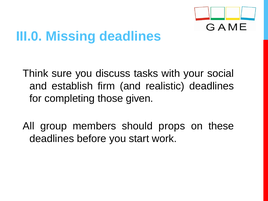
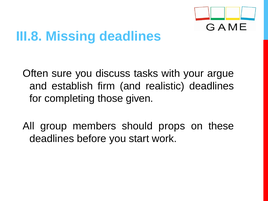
III.0: III.0 -> III.8
Think: Think -> Often
social: social -> argue
